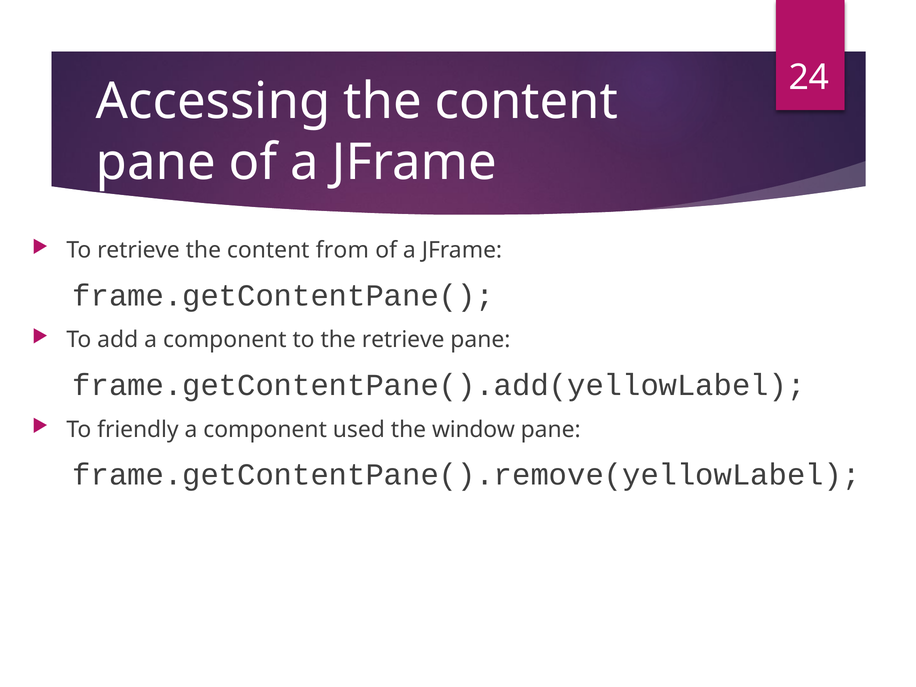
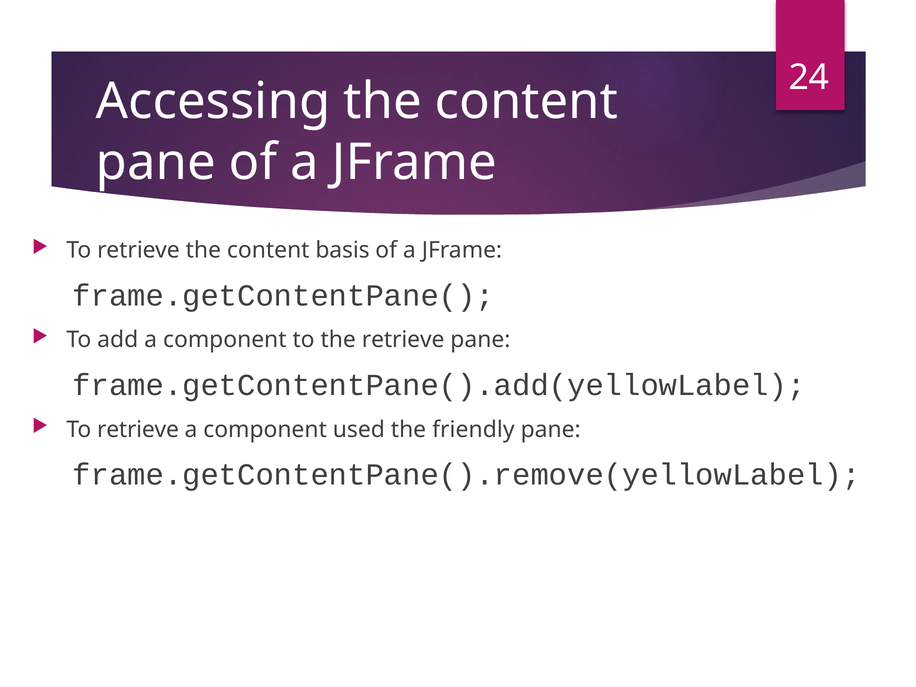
from: from -> basis
friendly at (138, 429): friendly -> retrieve
window: window -> friendly
